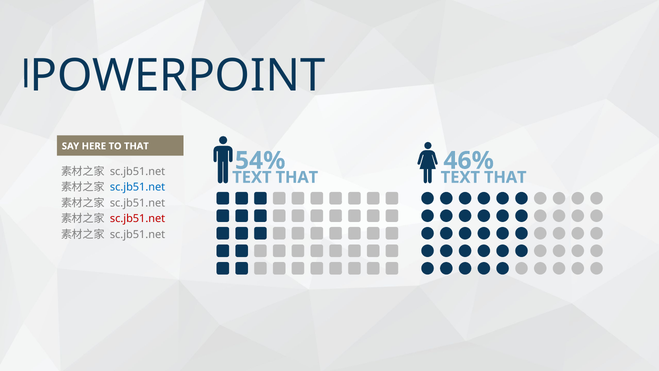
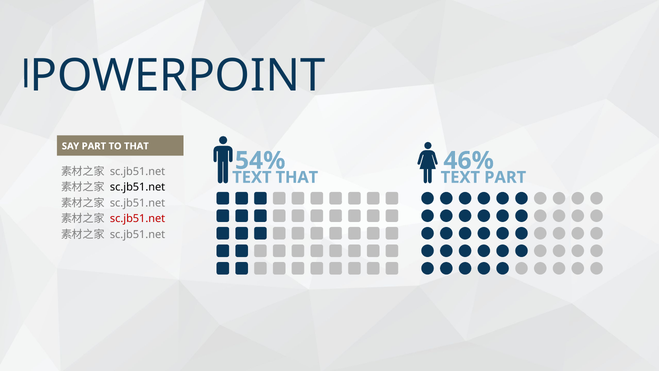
SAY HERE: HERE -> PART
THAT at (505, 177): THAT -> PART
sc.jb51.net at (138, 187) colour: blue -> black
